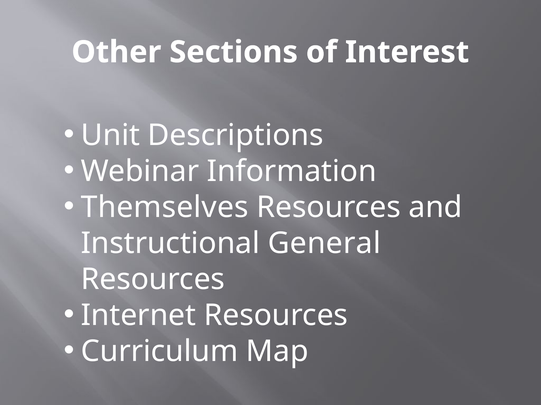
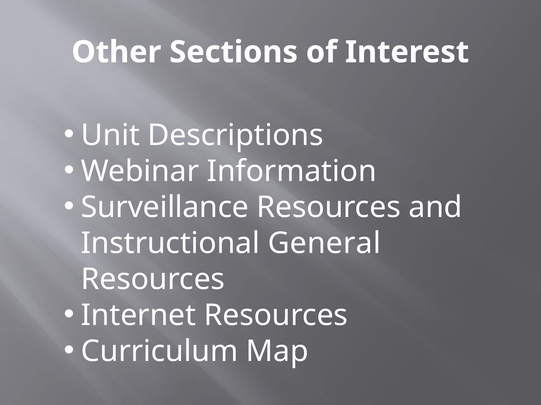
Themselves: Themselves -> Surveillance
